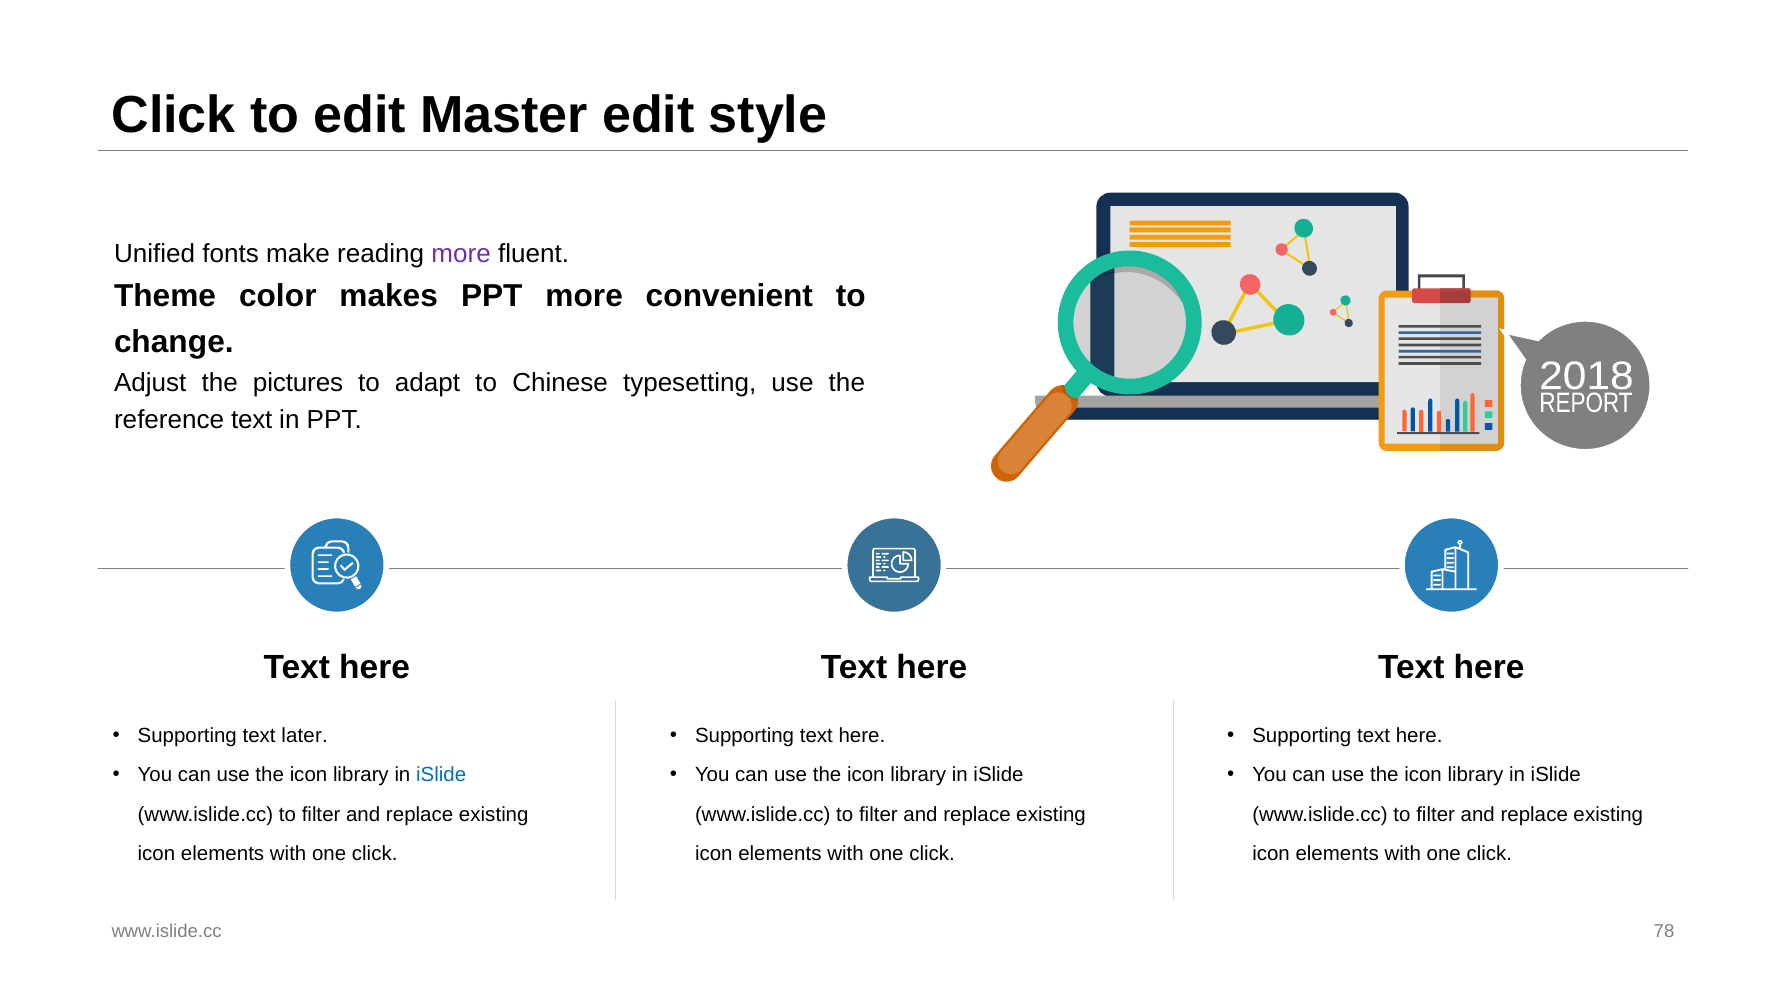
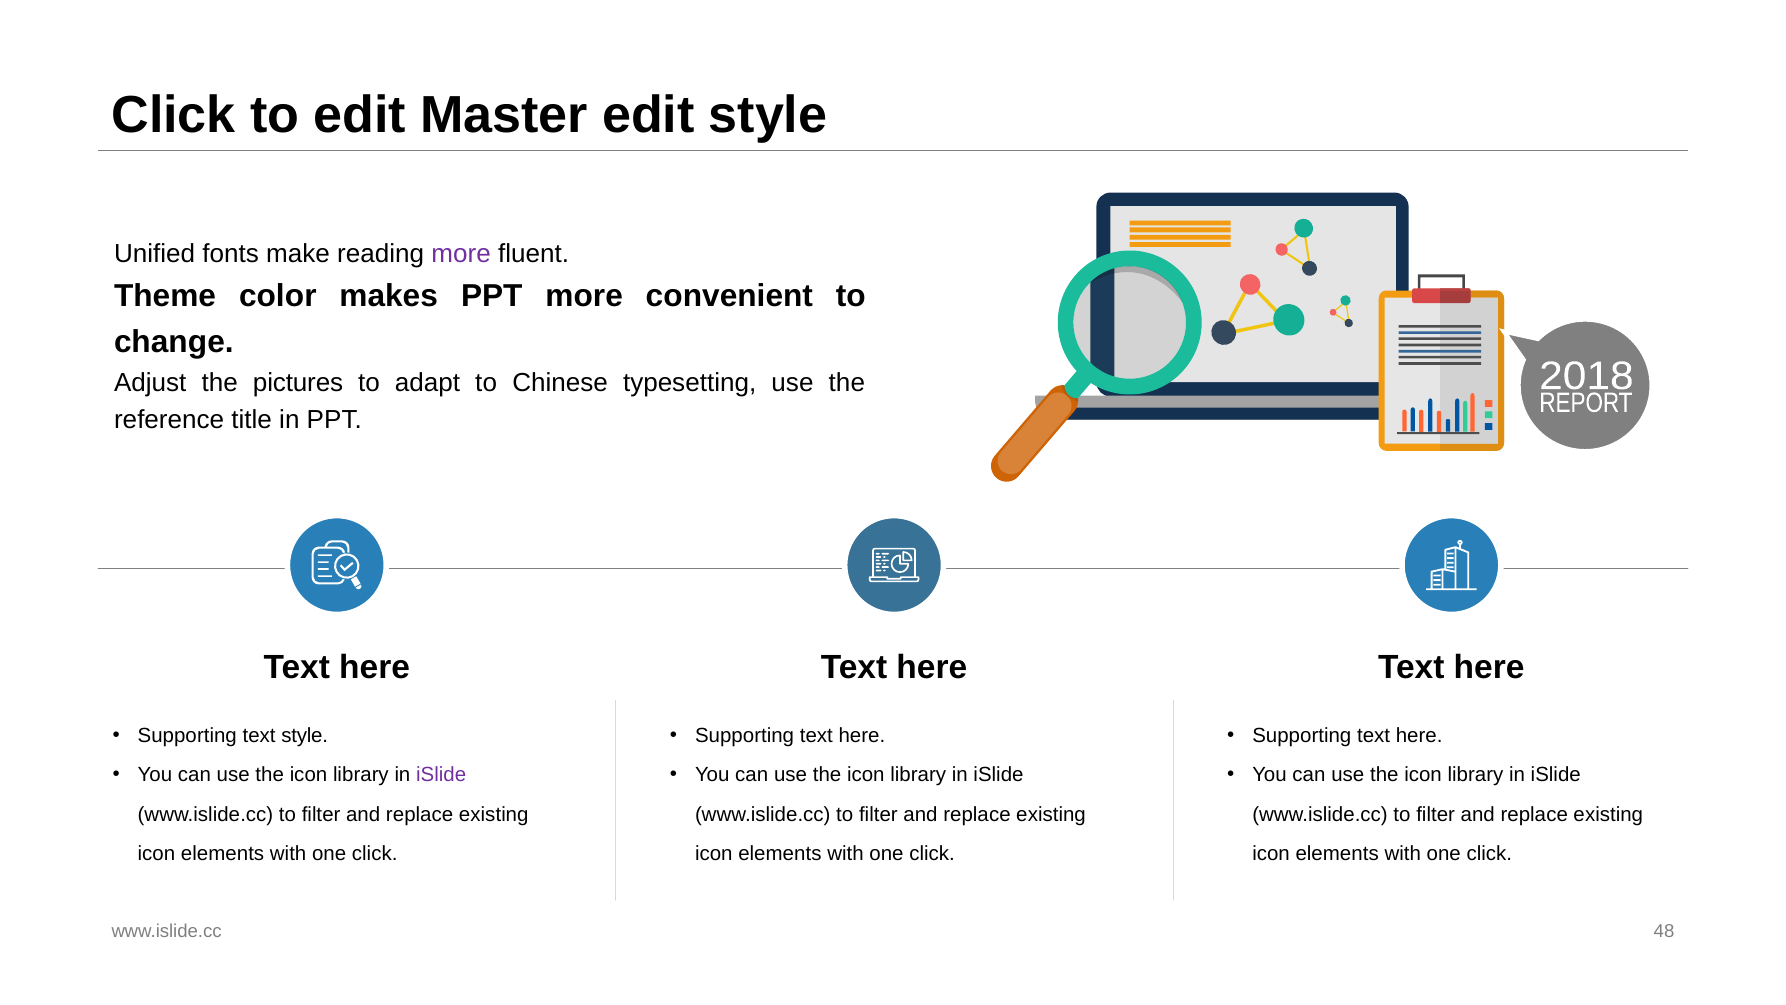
reference text: text -> title
text later: later -> style
iSlide at (441, 775) colour: blue -> purple
78: 78 -> 48
